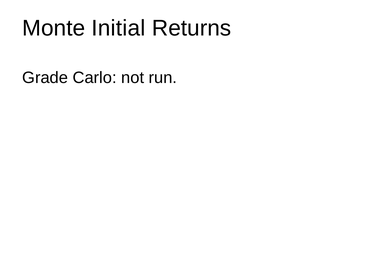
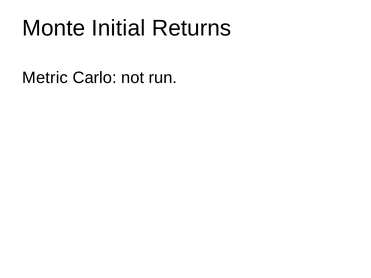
Grade: Grade -> Metric
